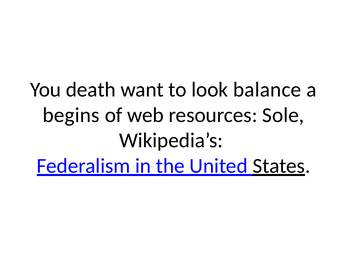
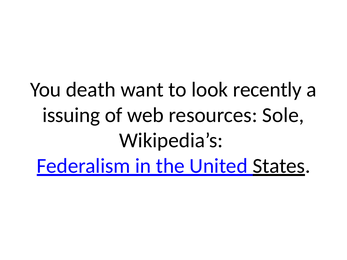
balance: balance -> recently
begins: begins -> issuing
